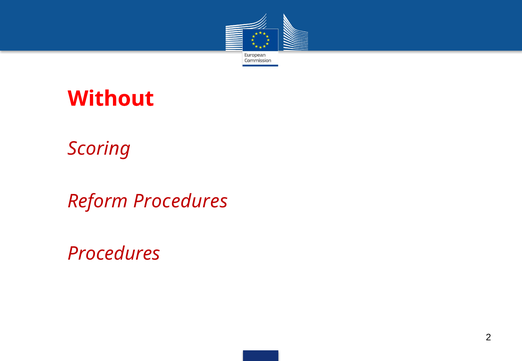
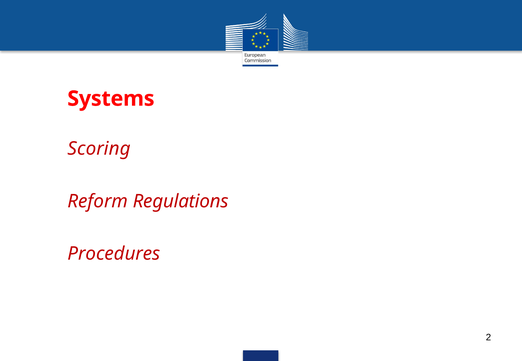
Without: Without -> Systems
Reform Procedures: Procedures -> Regulations
